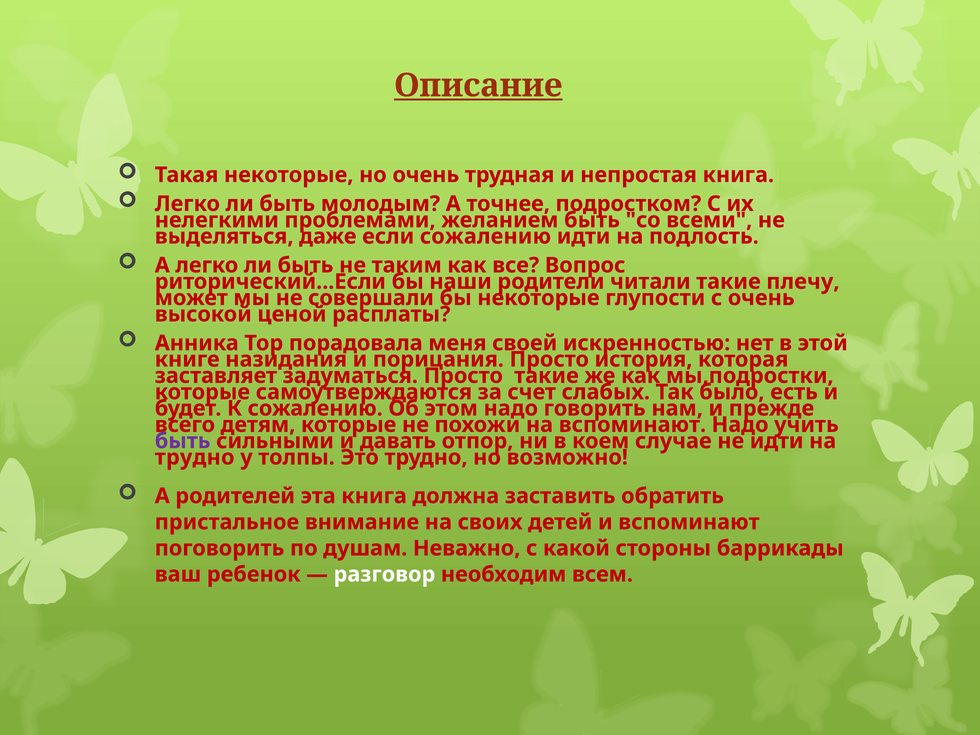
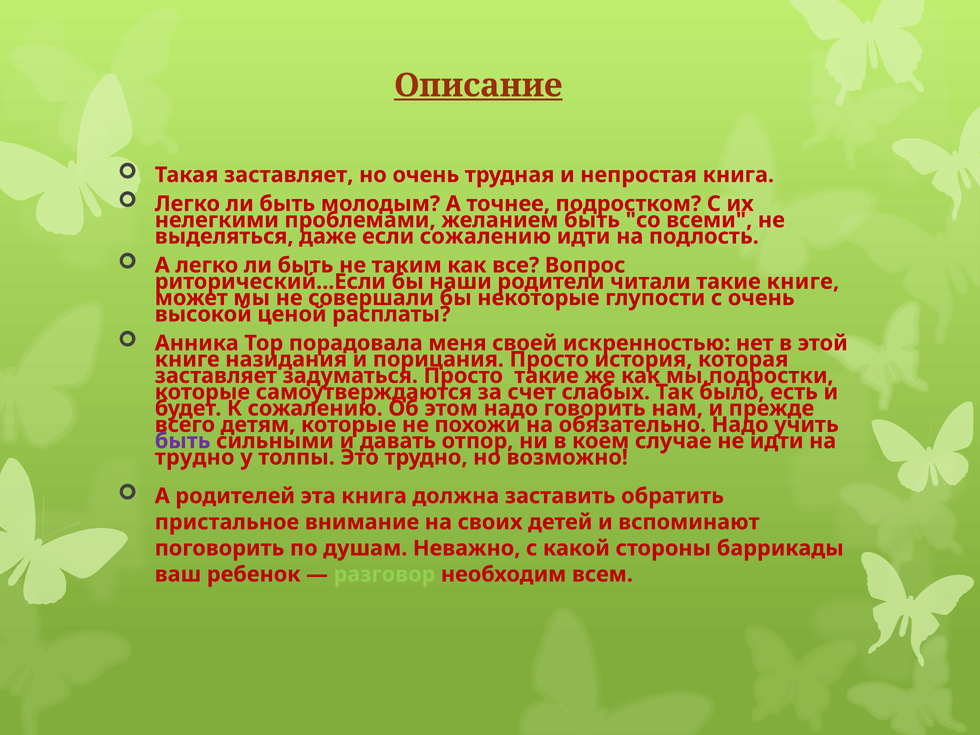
Такая некоторые: некоторые -> заставляет
такие плечу: плечу -> книге
на вспоминают: вспоминают -> обязательно
разговор colour: white -> light green
